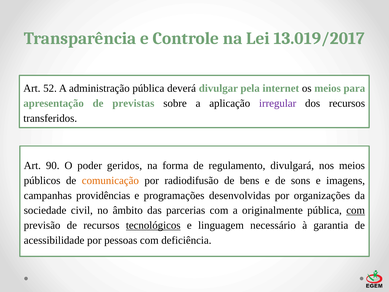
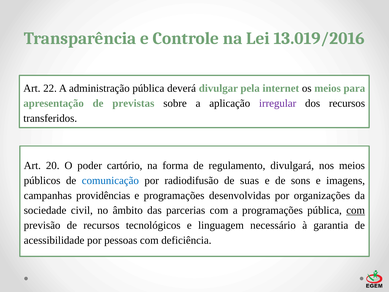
13.019/2017: 13.019/2017 -> 13.019/2016
52: 52 -> 22
90: 90 -> 20
geridos: geridos -> cartório
comunicação colour: orange -> blue
bens: bens -> suas
a originalmente: originalmente -> programações
tecnológicos underline: present -> none
